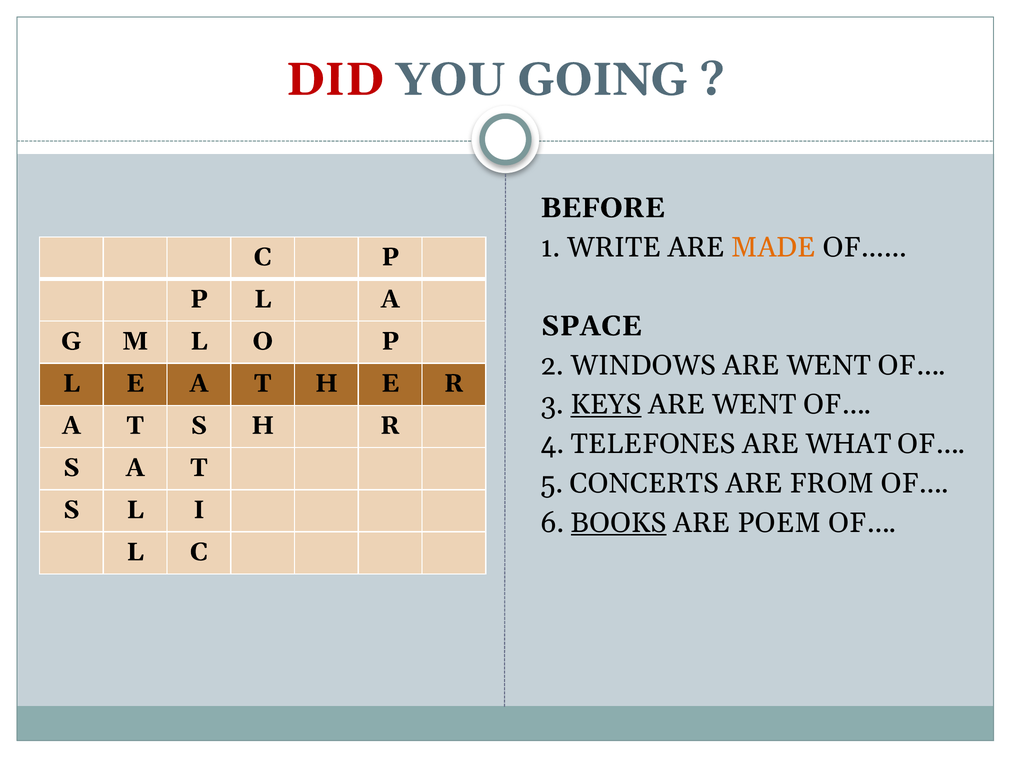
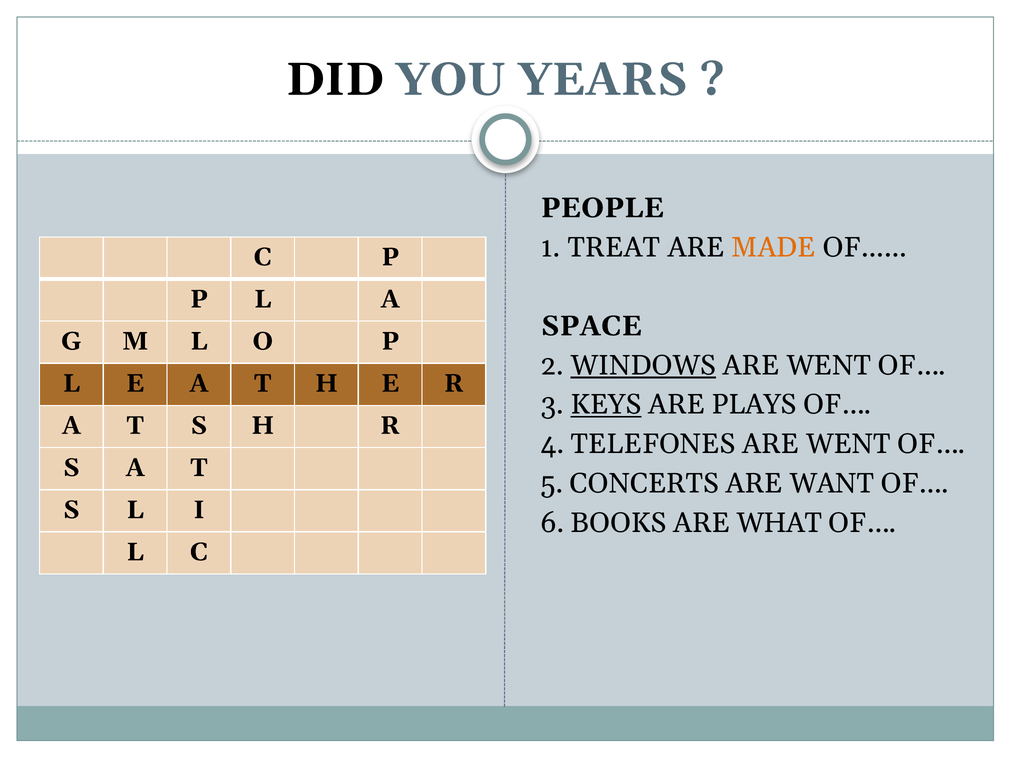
DID colour: red -> black
GOING: GOING -> YEARS
BEFORE: BEFORE -> PEOPLE
WRITE: WRITE -> TREAT
WINDOWS underline: none -> present
WENT at (754, 405): WENT -> PLAYS
TELEFONES ARE WHAT: WHAT -> WENT
FROM: FROM -> WANT
BOOKS underline: present -> none
POEM: POEM -> WHAT
